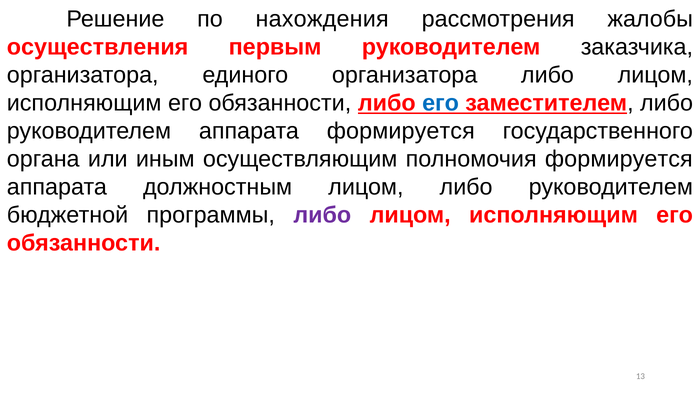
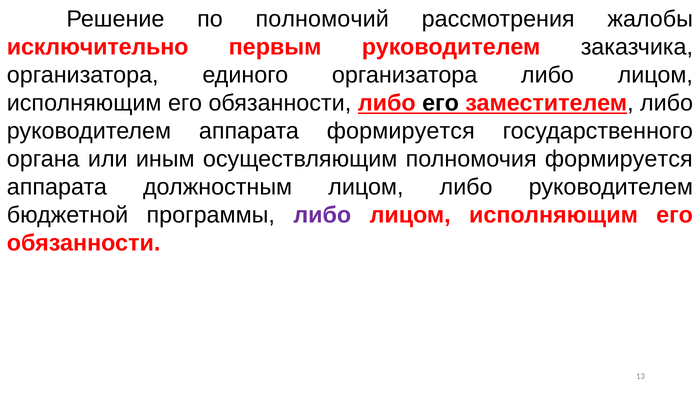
нахождения: нахождения -> полномочий
осуществления: осуществления -> исключительно
его at (441, 103) colour: blue -> black
